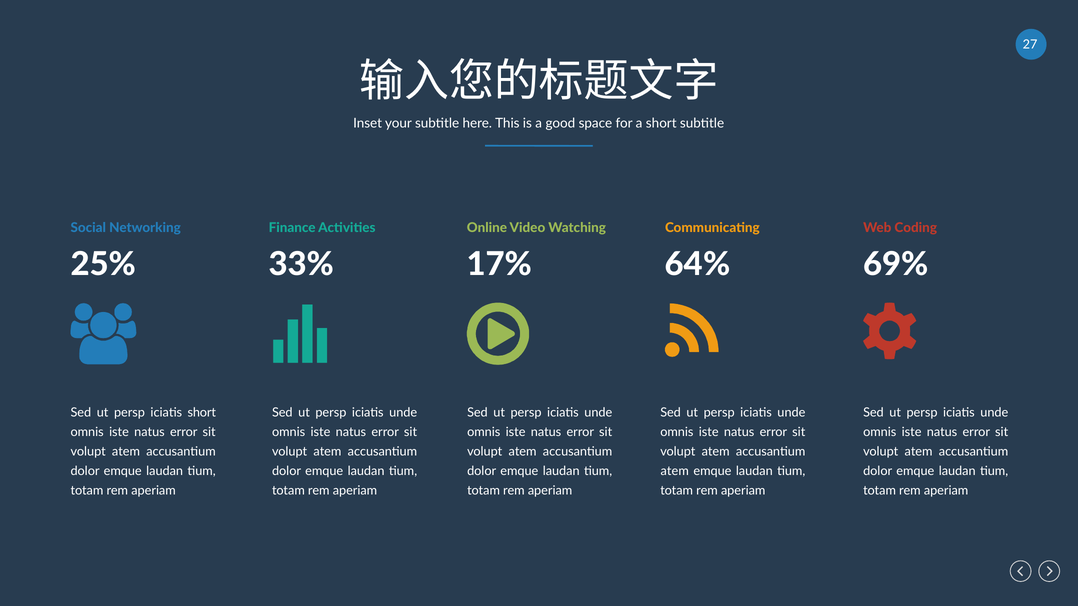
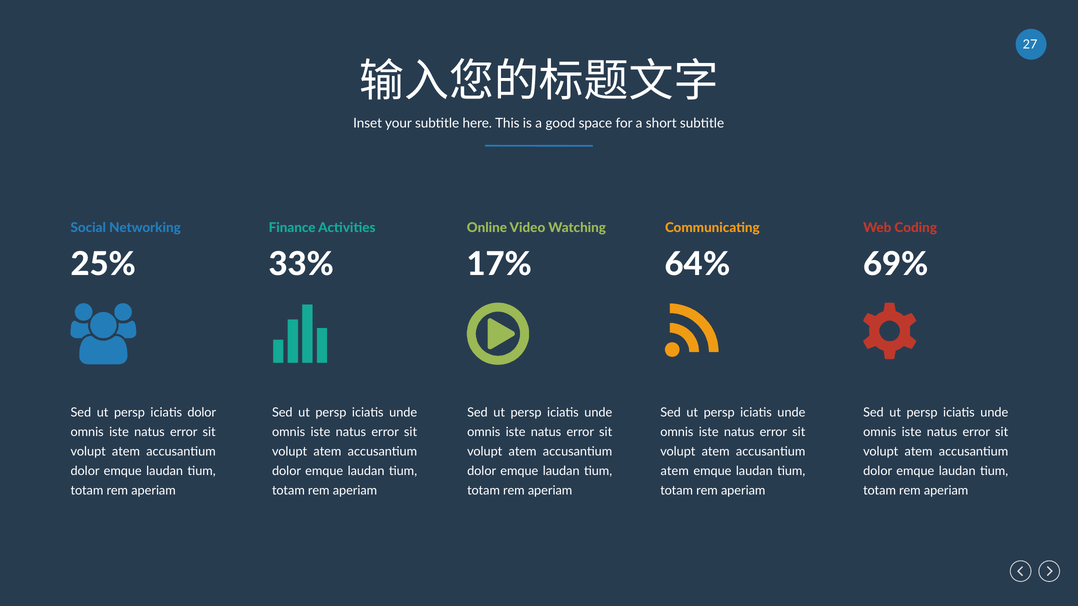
iciatis short: short -> dolor
